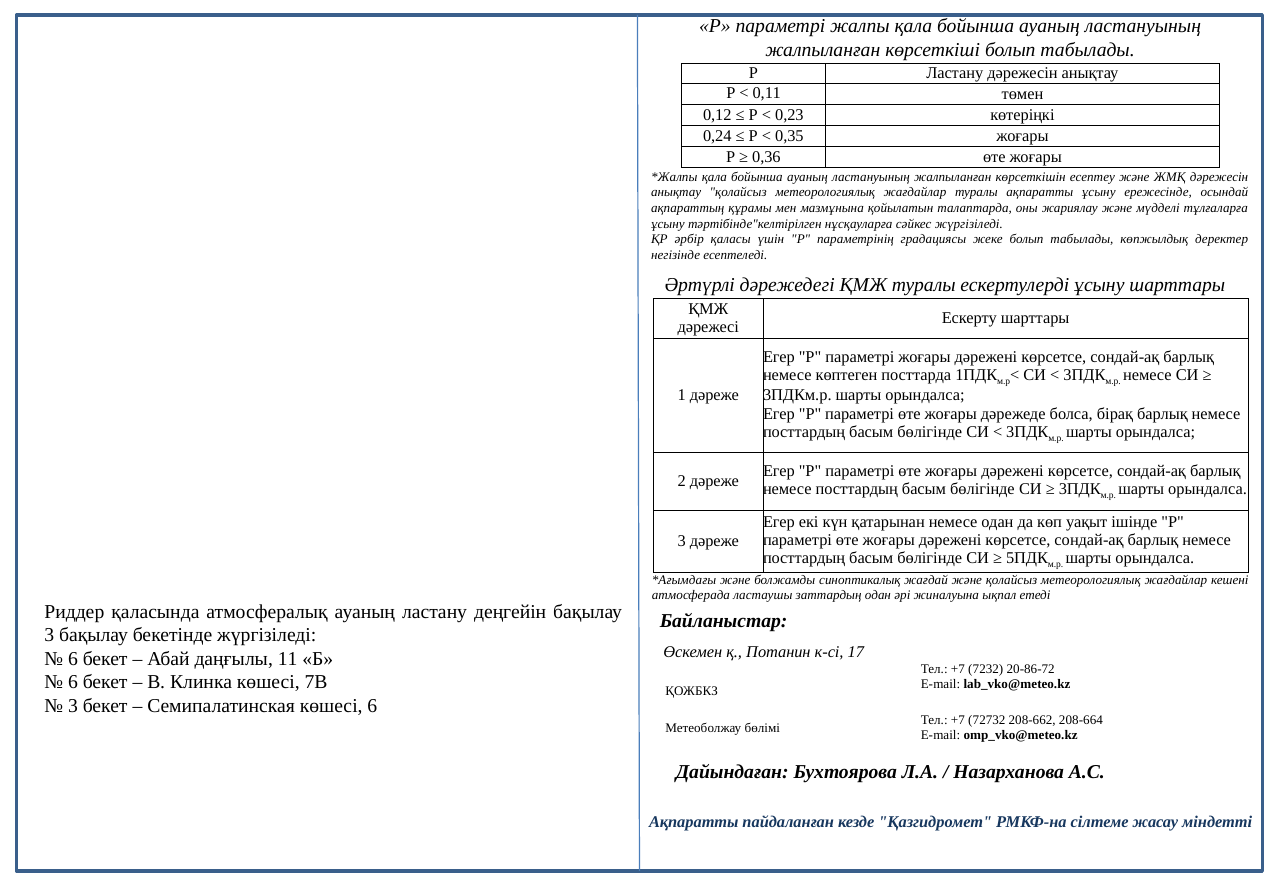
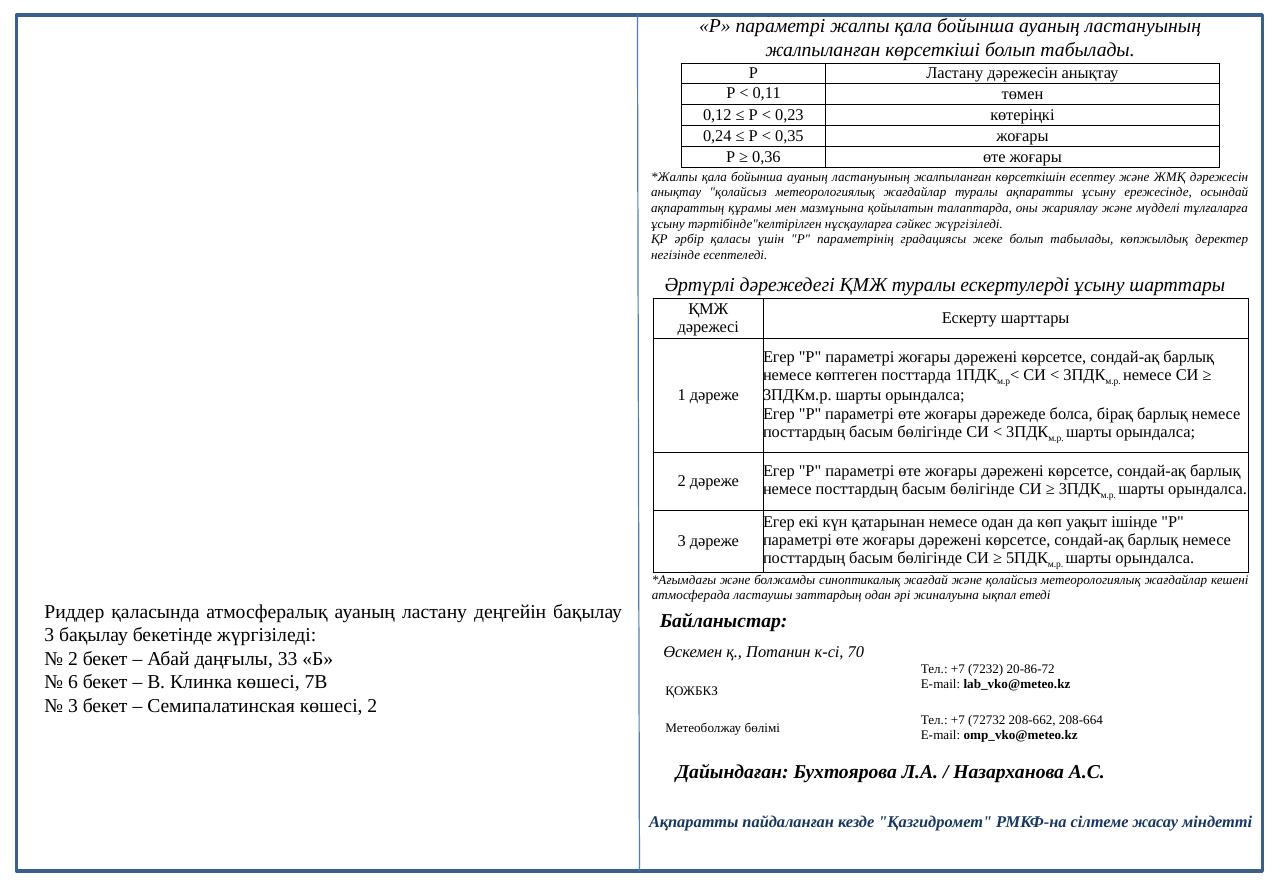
17: 17 -> 70
6 at (73, 658): 6 -> 2
11: 11 -> 33
көшесі 6: 6 -> 2
